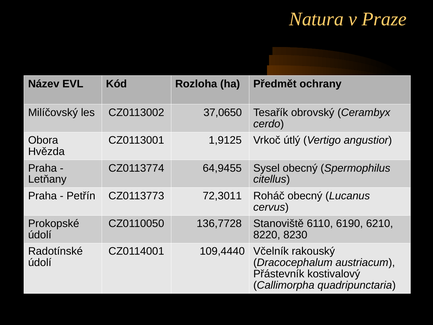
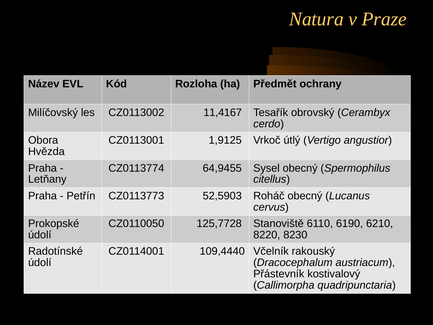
37,0650: 37,0650 -> 11,4167
72,3011: 72,3011 -> 52,5903
136,7728: 136,7728 -> 125,7728
